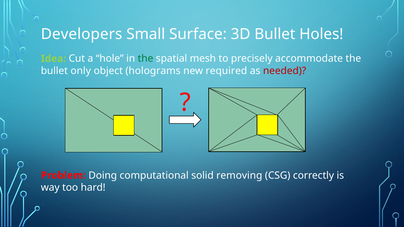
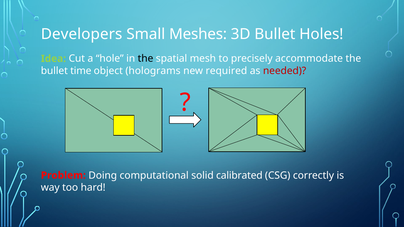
Surface: Surface -> Meshes
the at (146, 59) colour: green -> black
only: only -> time
removing: removing -> calibrated
